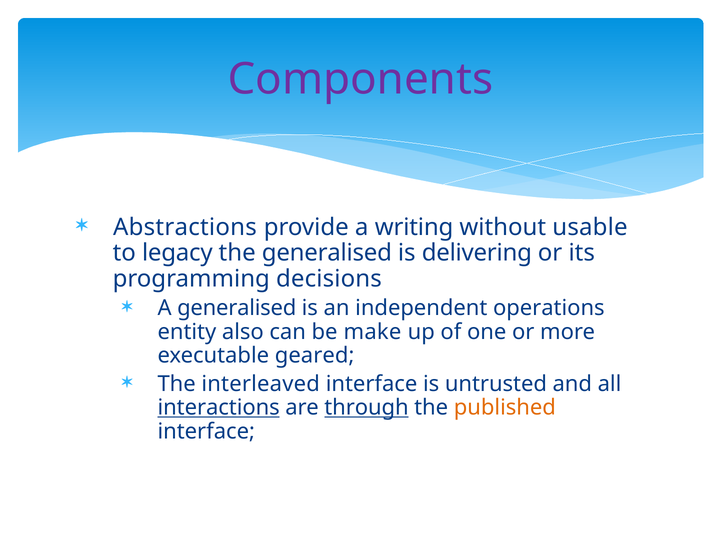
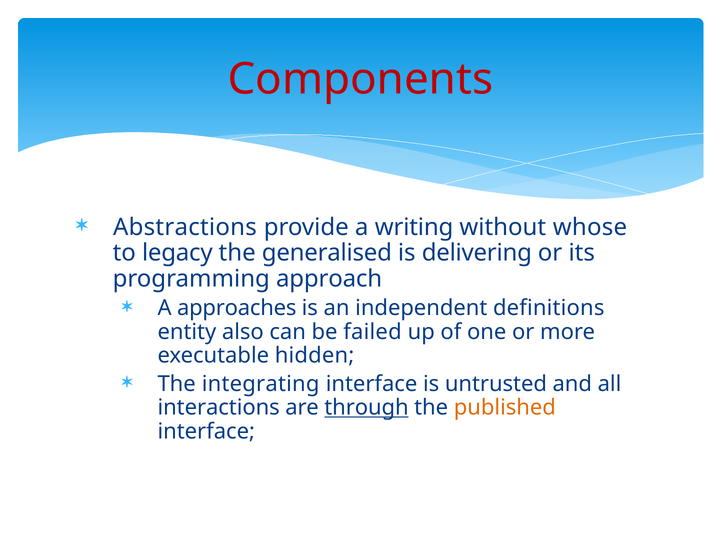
Components colour: purple -> red
usable: usable -> whose
decisions: decisions -> approach
A generalised: generalised -> approaches
operations: operations -> definitions
make: make -> failed
geared: geared -> hidden
interleaved: interleaved -> integrating
interactions underline: present -> none
